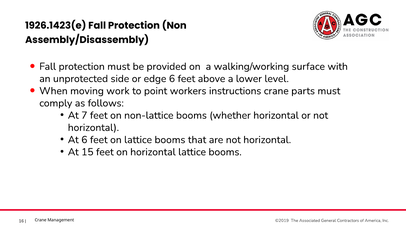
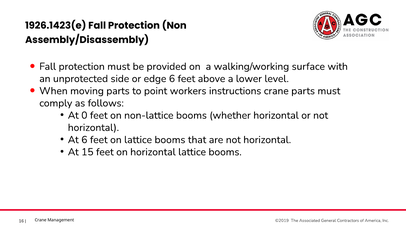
moving work: work -> parts
7: 7 -> 0
